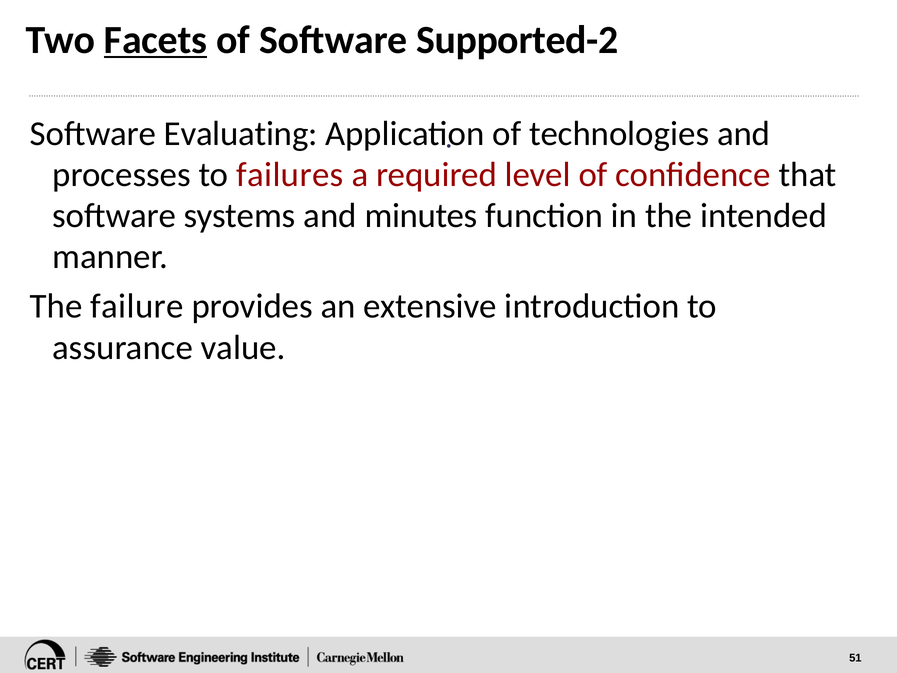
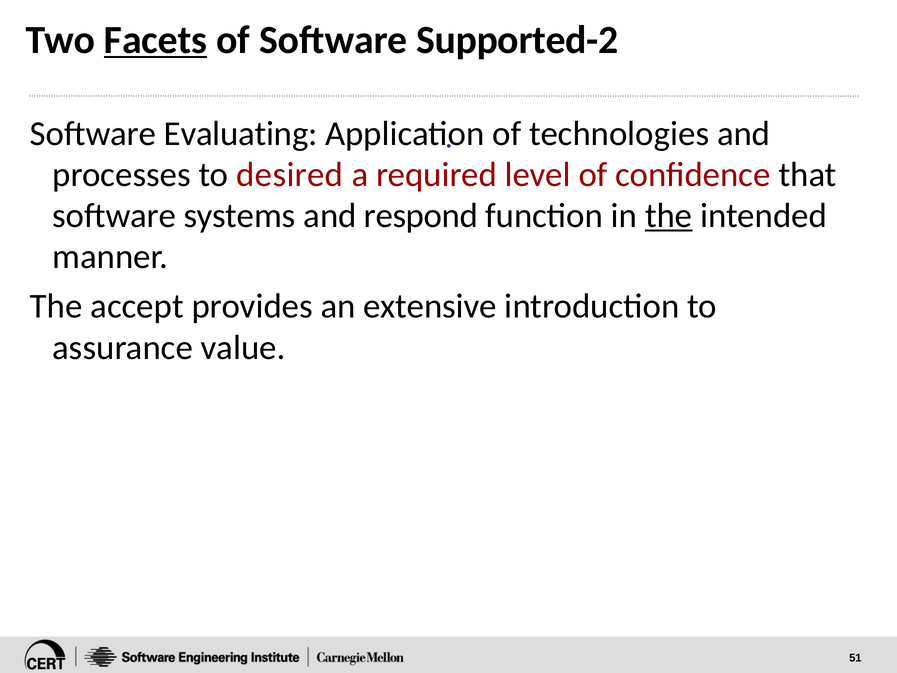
failures: failures -> desired
minutes: minutes -> respond
the at (669, 216) underline: none -> present
failure: failure -> accept
